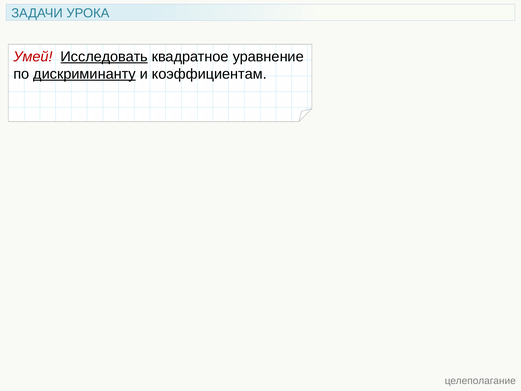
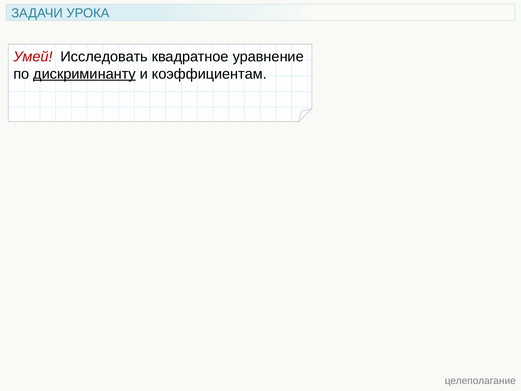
Исследовать underline: present -> none
